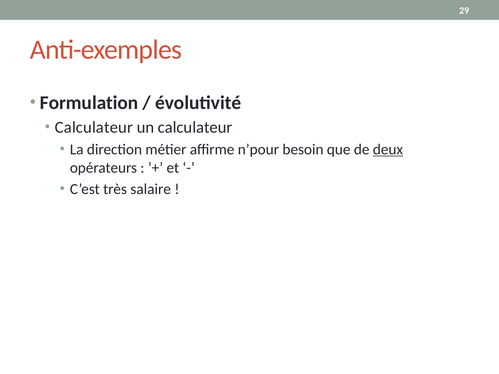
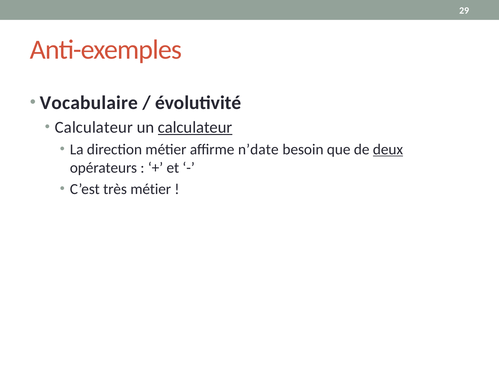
Formulation: Formulation -> Vocabulaire
calculateur at (195, 128) underline: none -> present
n’pour: n’pour -> n’date
très salaire: salaire -> métier
